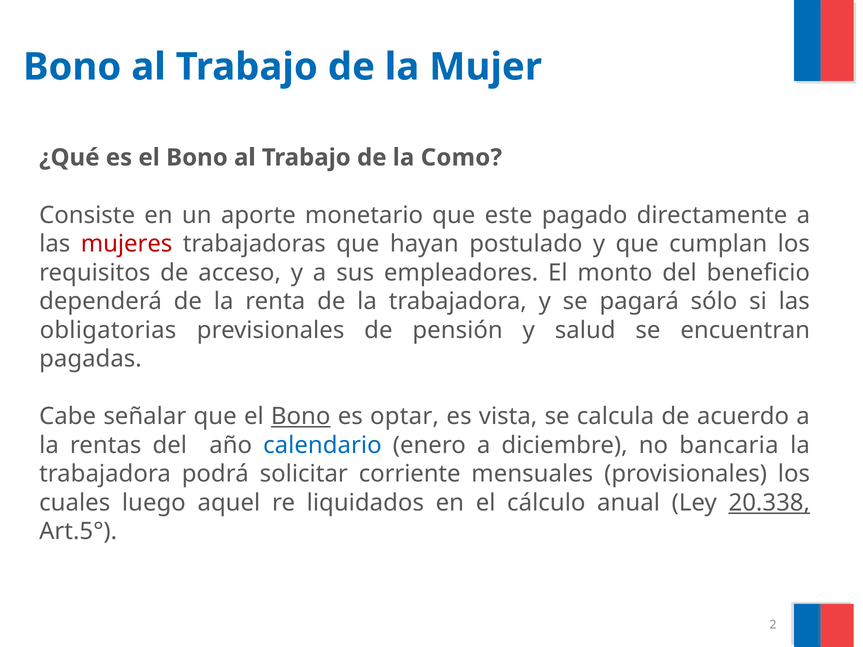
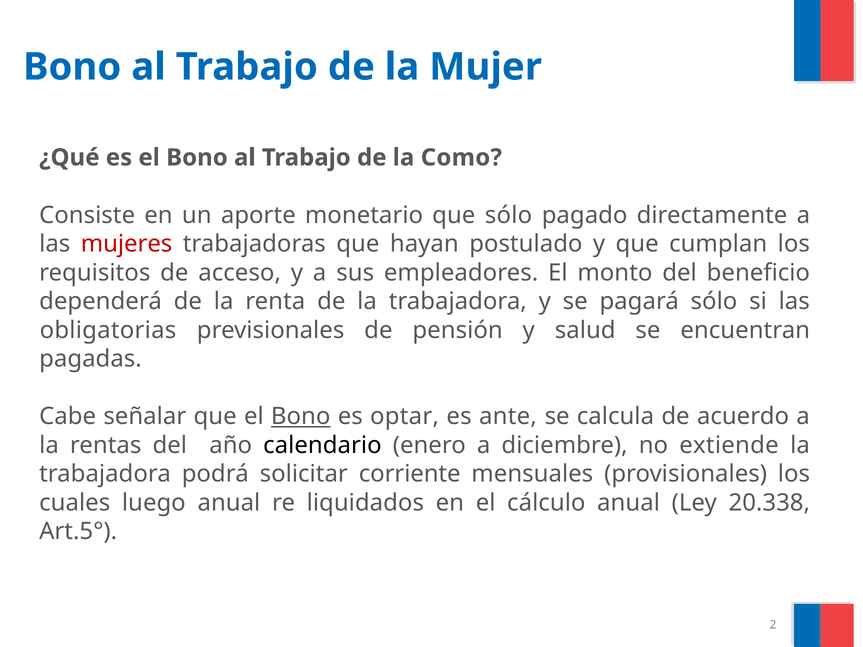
que este: este -> sólo
vista: vista -> ante
calendario colour: blue -> black
bancaria: bancaria -> extiende
luego aquel: aquel -> anual
20.338 underline: present -> none
